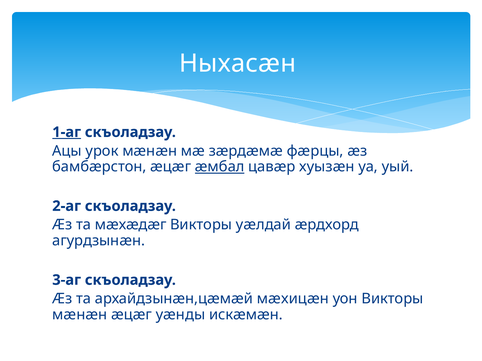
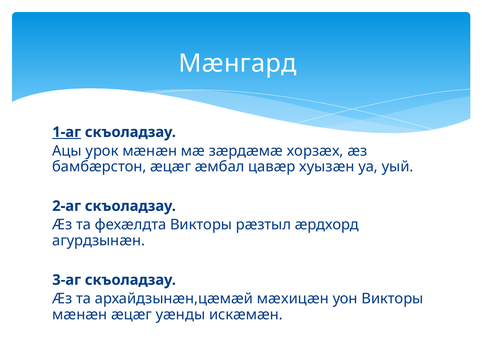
Ныхасæн: Ныхасæн -> Мæнгард
фæрцы: фæрцы -> хорзæх
æмбал underline: present -> none
мæхæдæг: мæхæдæг -> фехæлдта
уæлдай: уæлдай -> рæзтыл
